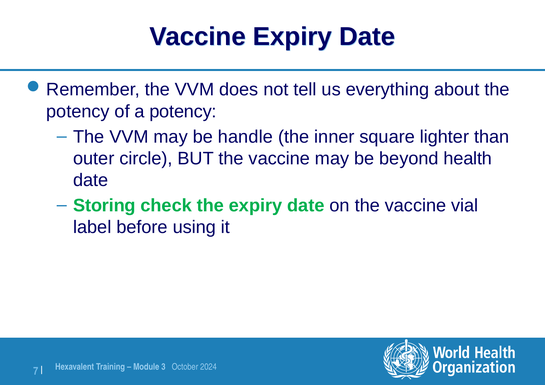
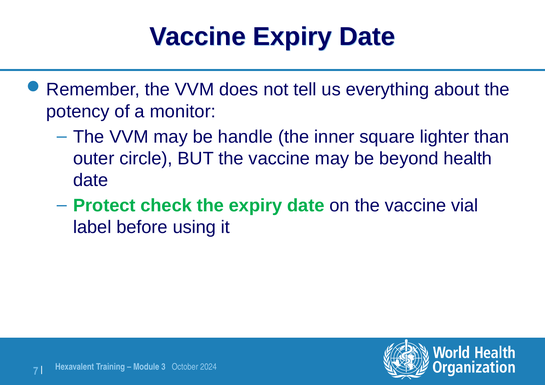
a potency: potency -> monitor
Storing: Storing -> Protect
